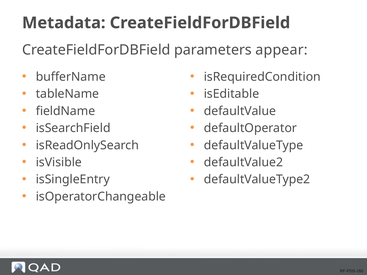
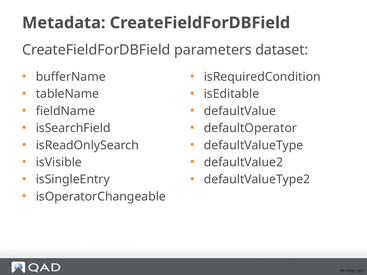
appear: appear -> dataset
